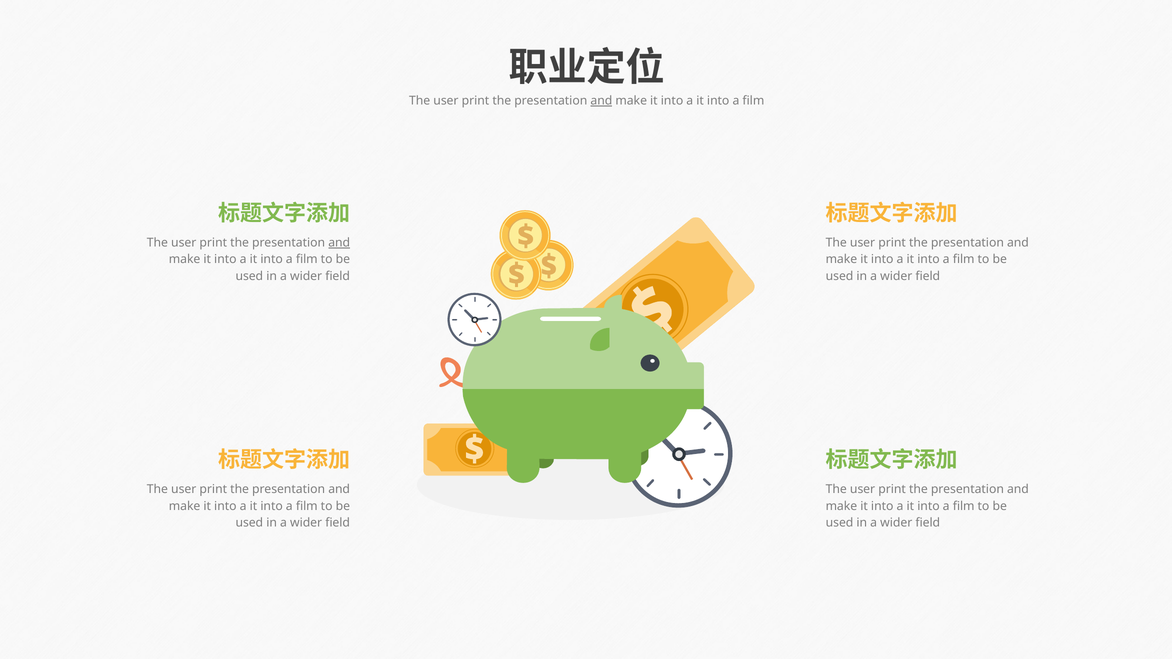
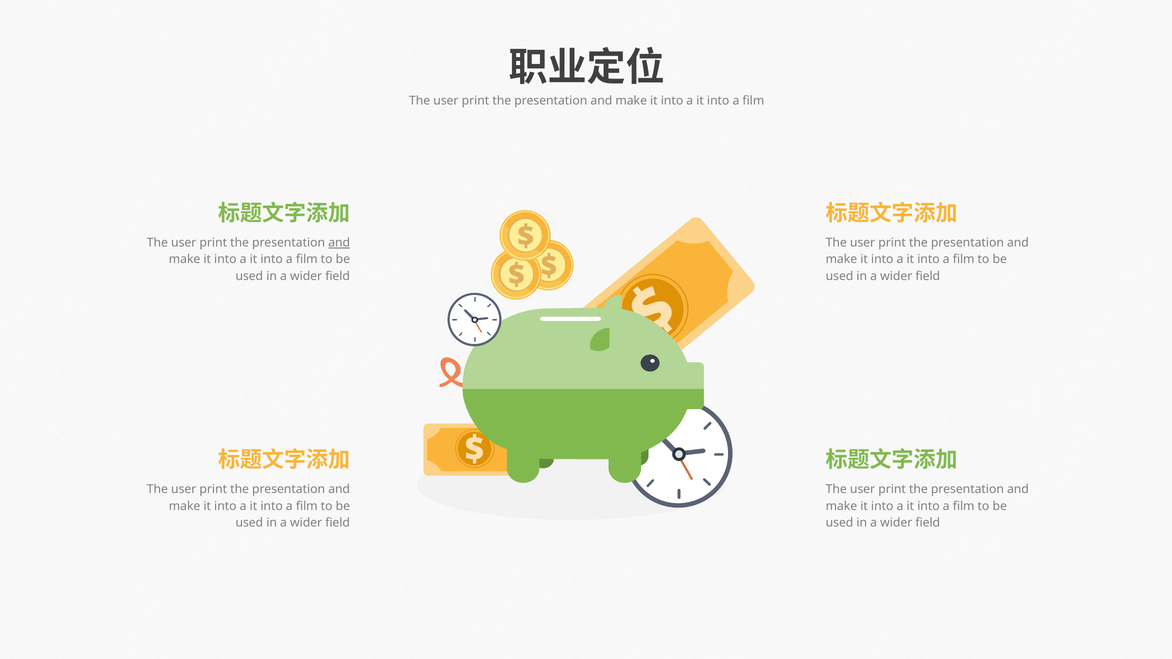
and at (601, 101) underline: present -> none
